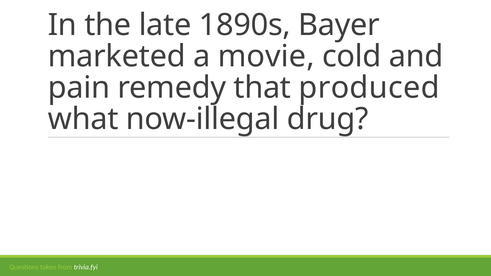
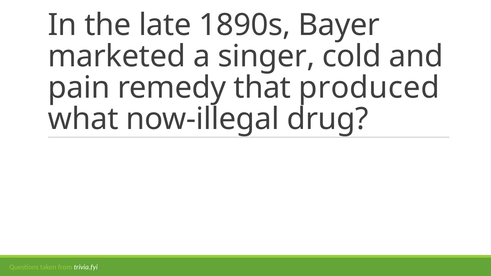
movie: movie -> singer
